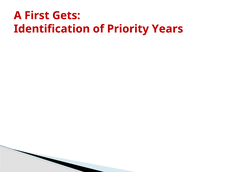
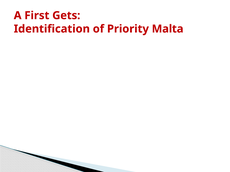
Years: Years -> Malta
